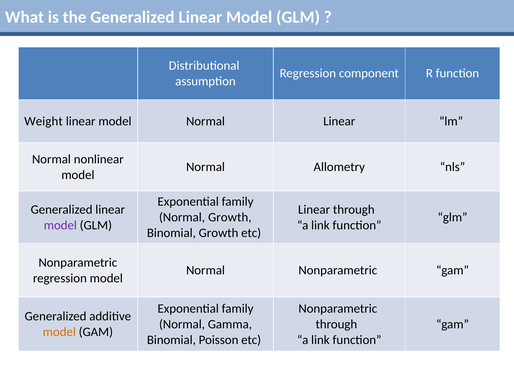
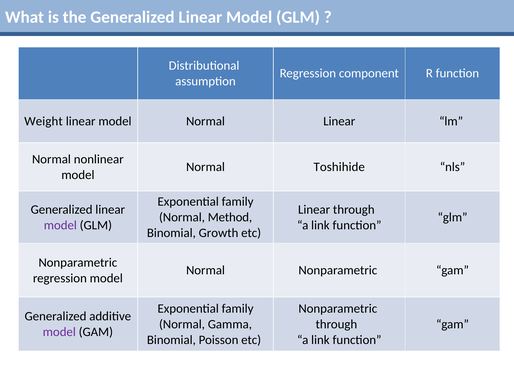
Allometry: Allometry -> Toshihide
Normal Growth: Growth -> Method
model at (59, 332) colour: orange -> purple
